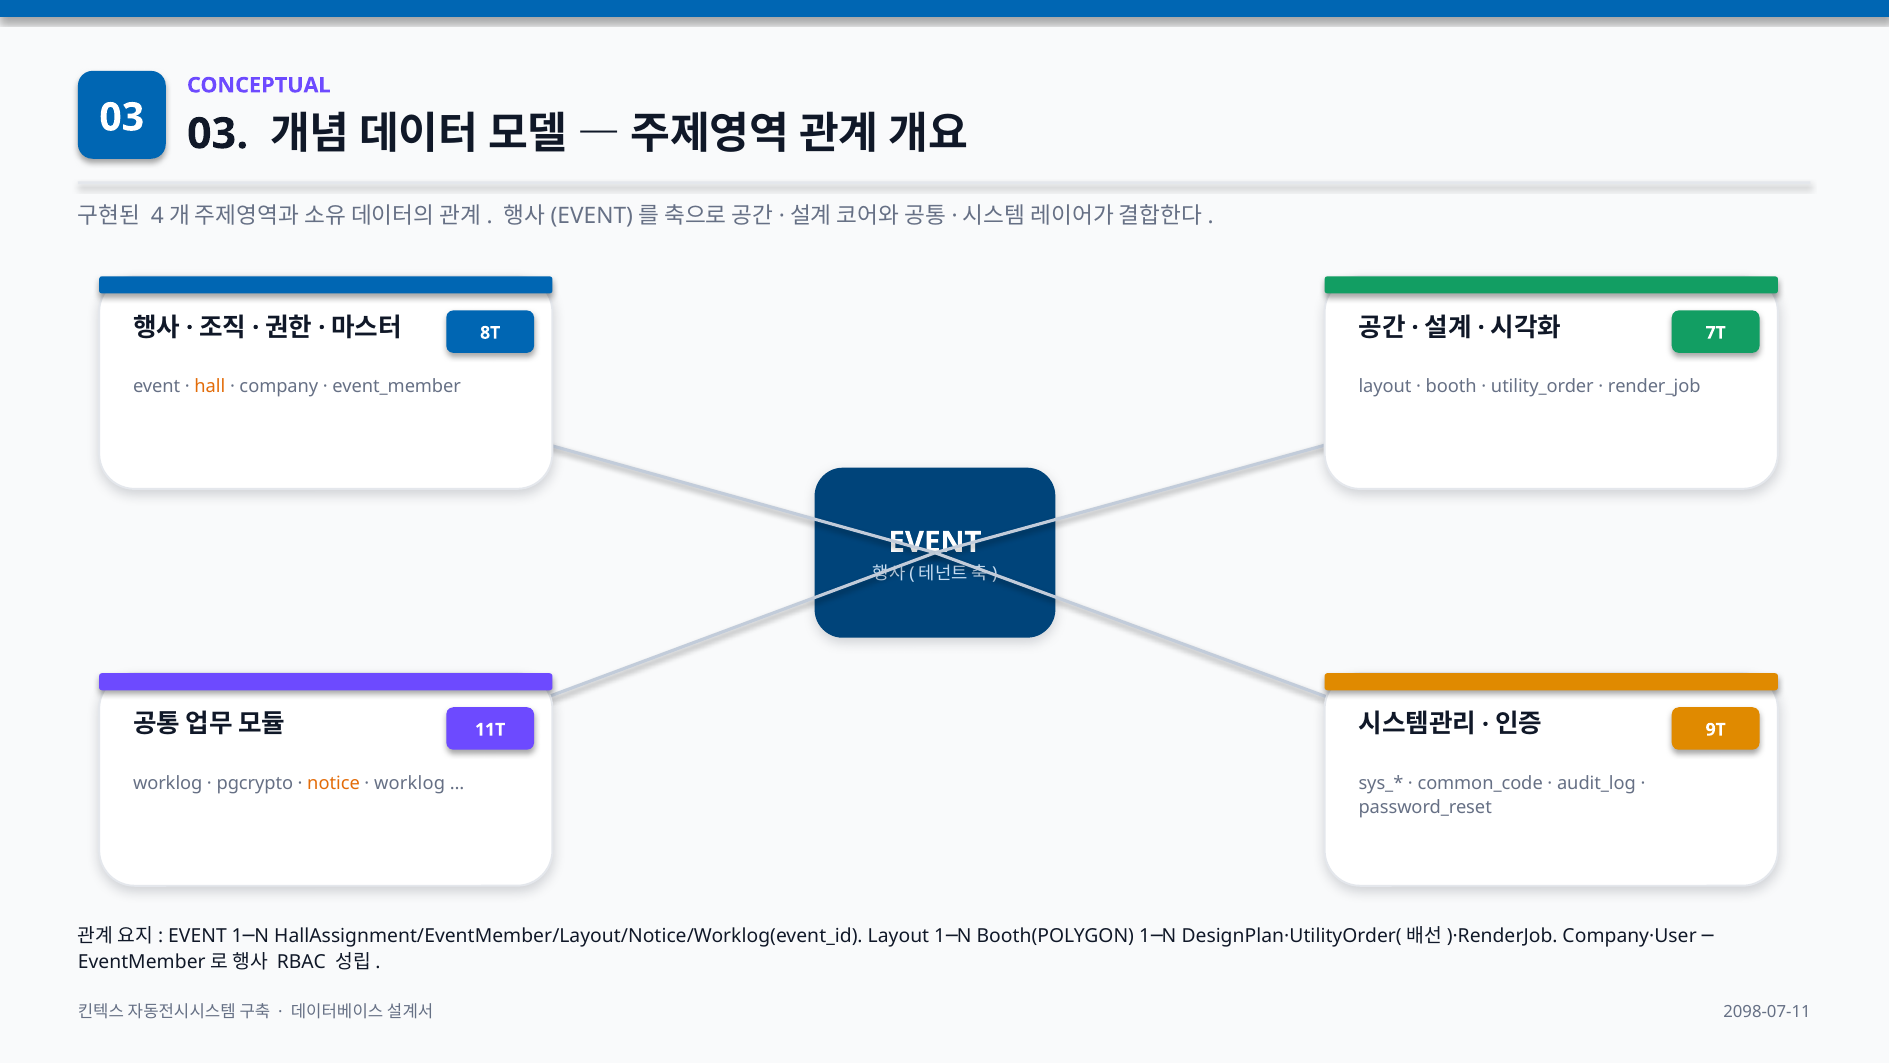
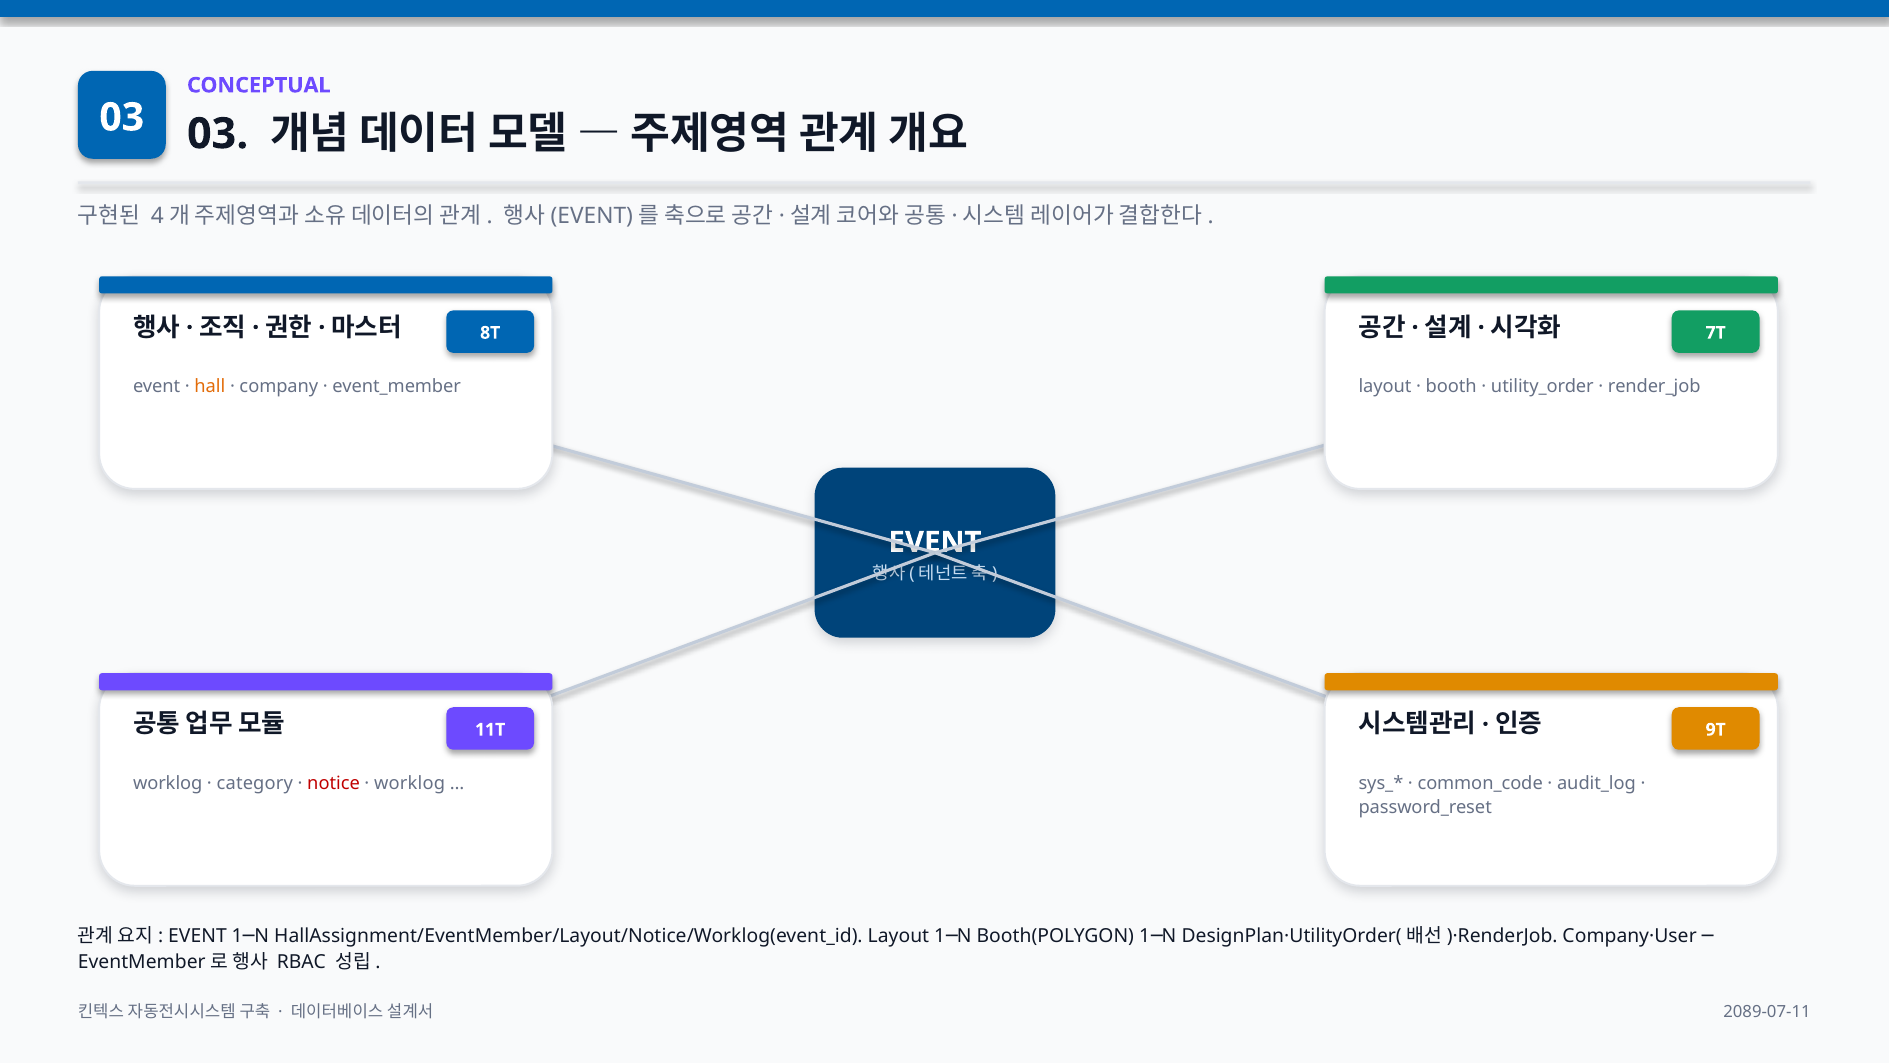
pgcrypto: pgcrypto -> category
notice colour: orange -> red
2098-07-11: 2098-07-11 -> 2089-07-11
